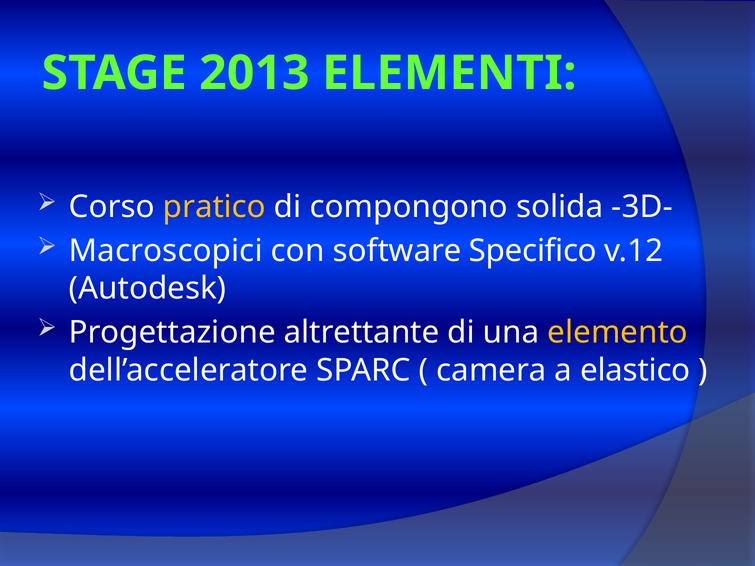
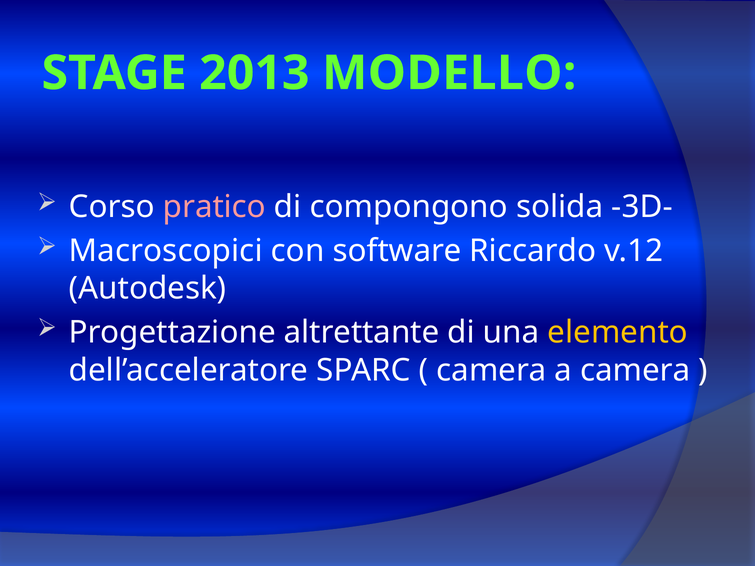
ELEMENTI: ELEMENTI -> MODELLO
pratico colour: yellow -> pink
Specifico: Specifico -> Riccardo
a elastico: elastico -> camera
